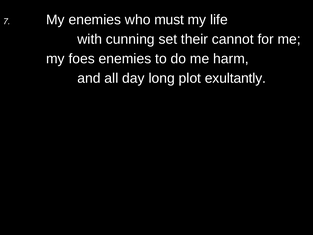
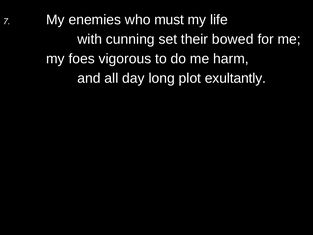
cannot: cannot -> bowed
foes enemies: enemies -> vigorous
